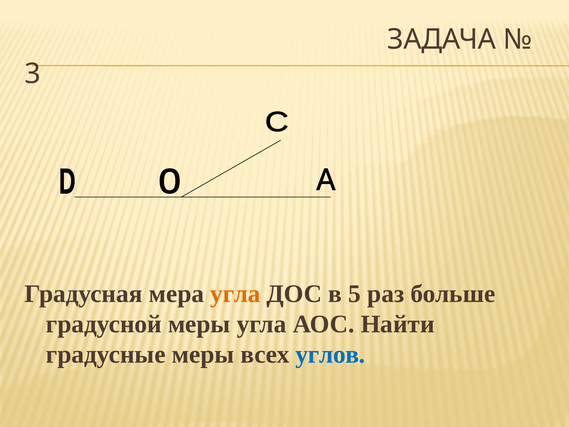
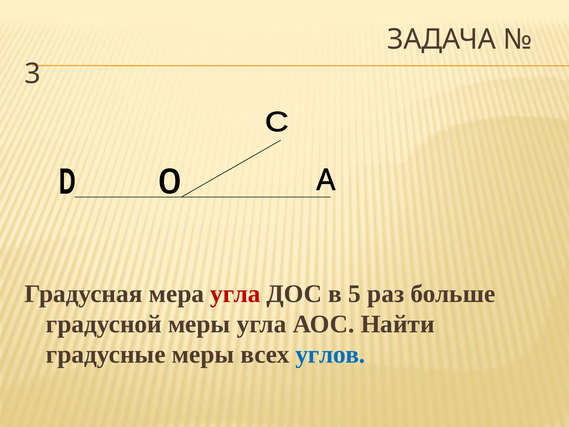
угла at (235, 294) colour: orange -> red
